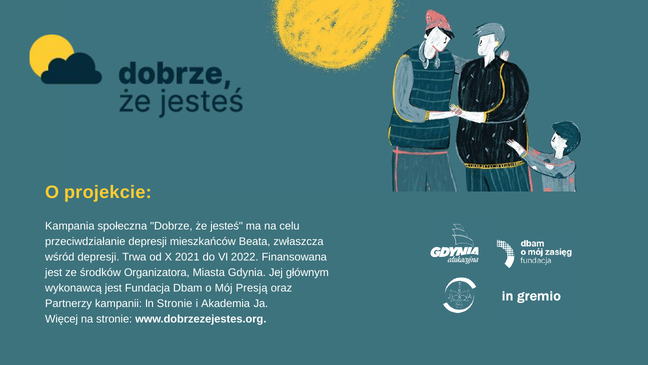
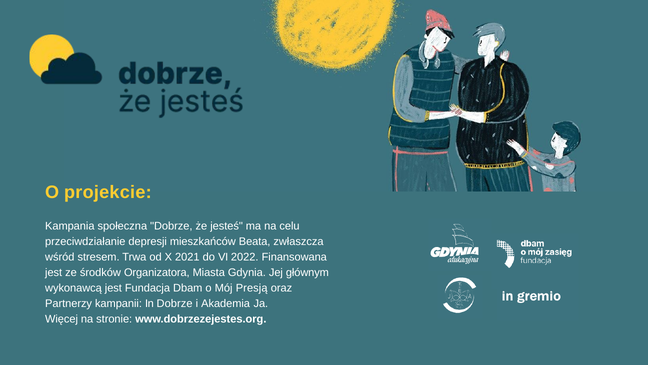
wśród depresji: depresji -> stresem
In Stronie: Stronie -> Dobrze
